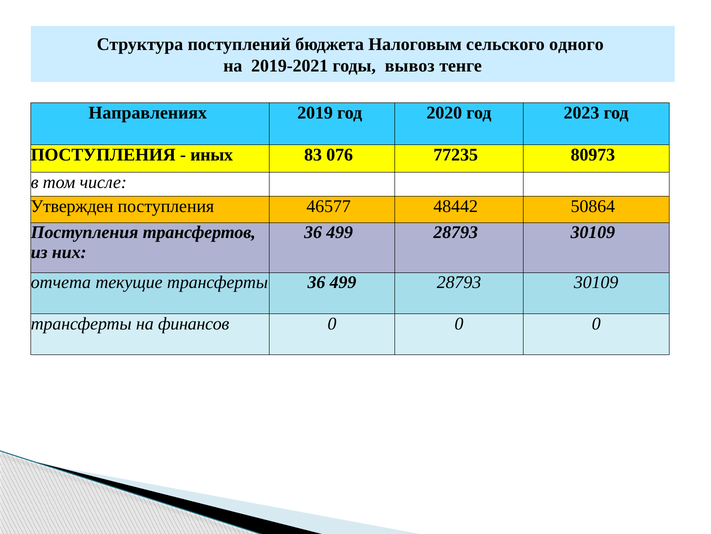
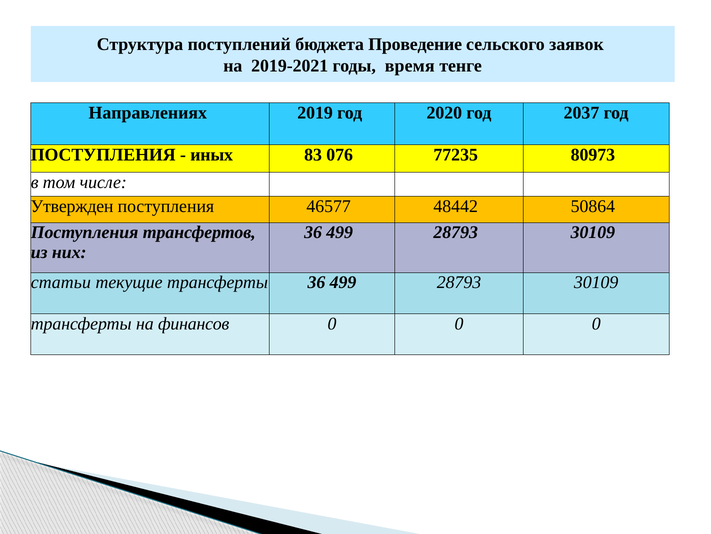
Налоговым: Налоговым -> Проведение
одного: одного -> заявок
вывоз: вывоз -> время
2023: 2023 -> 2037
отчета: отчета -> статьи
